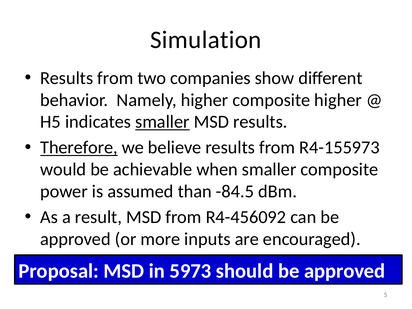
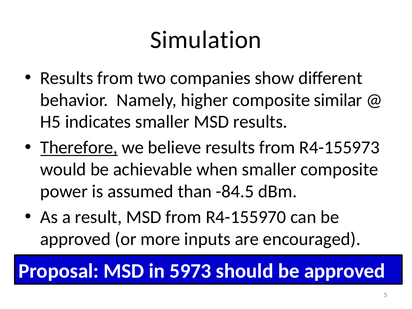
composite higher: higher -> similar
smaller at (162, 122) underline: present -> none
R4-456092: R4-456092 -> R4-155970
